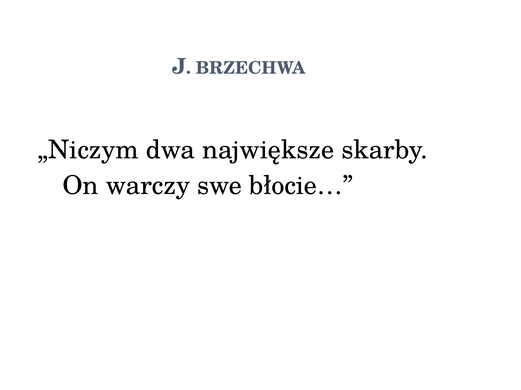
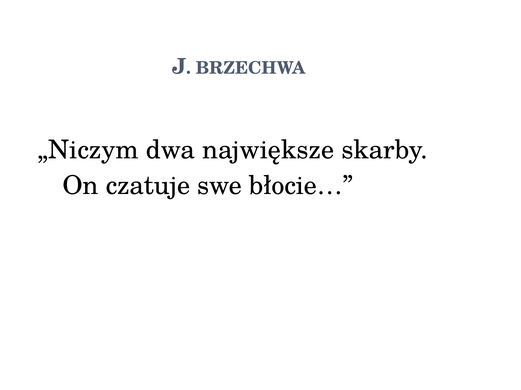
warczy: warczy -> czatuje
